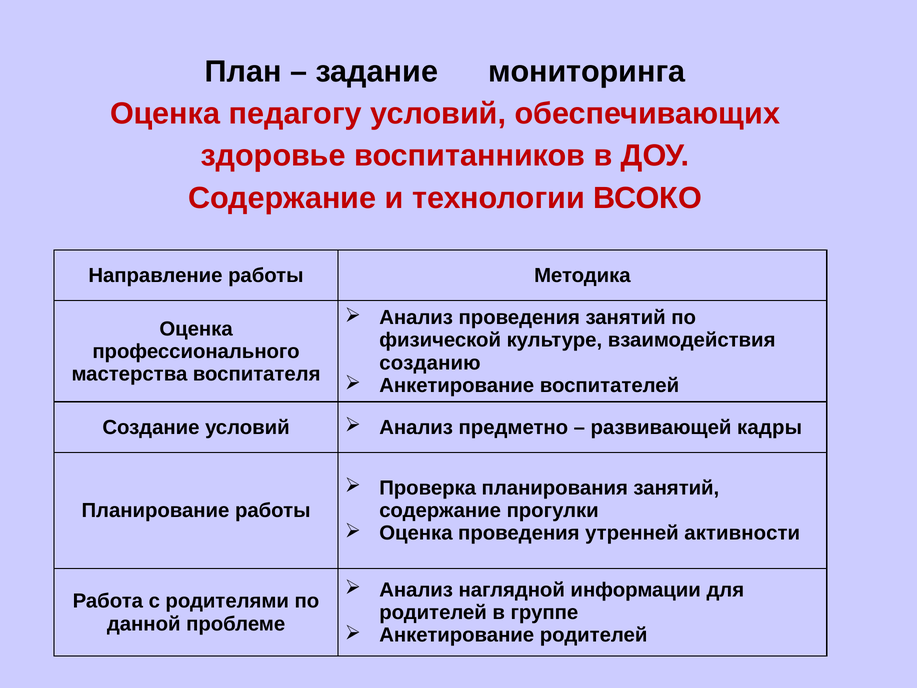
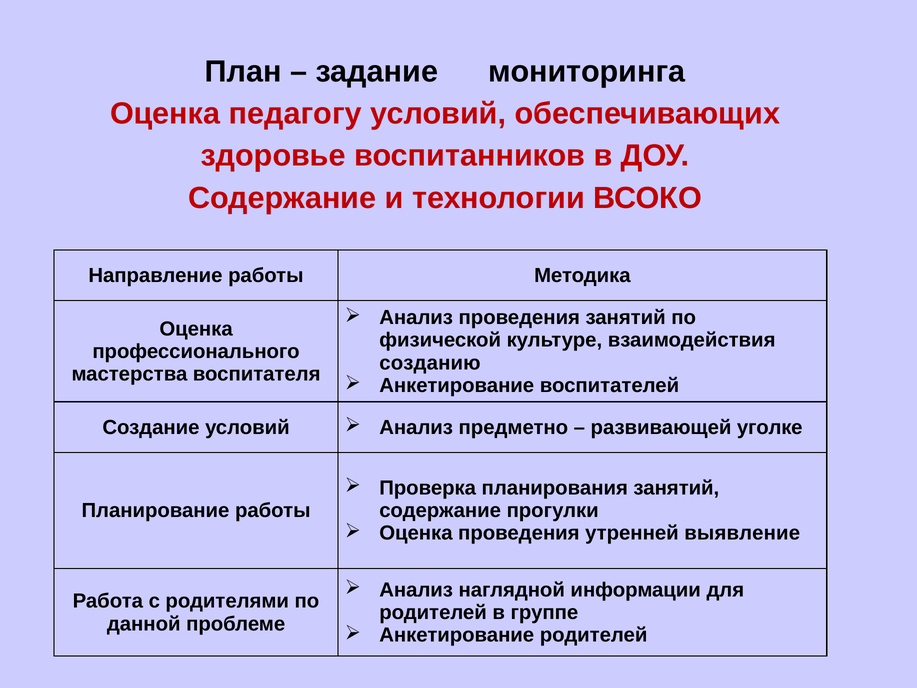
кадры: кадры -> уголке
активности: активности -> выявление
